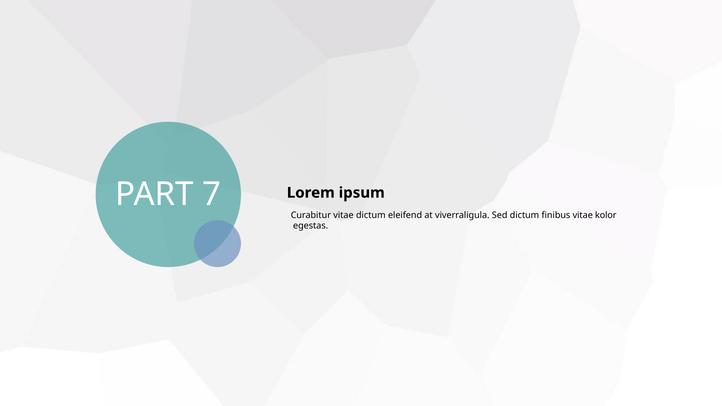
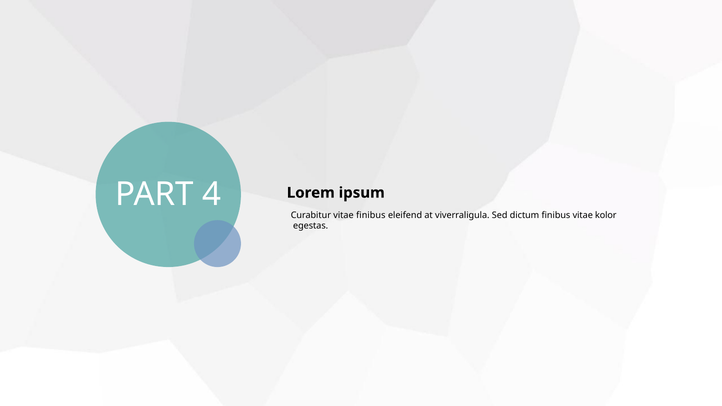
7: 7 -> 4
vitae dictum: dictum -> finibus
